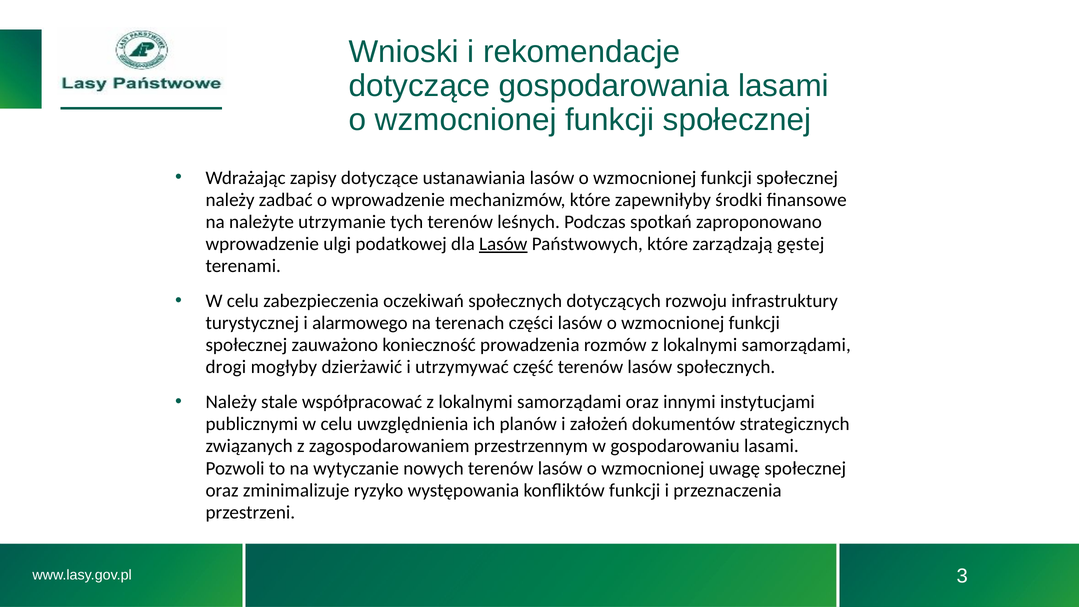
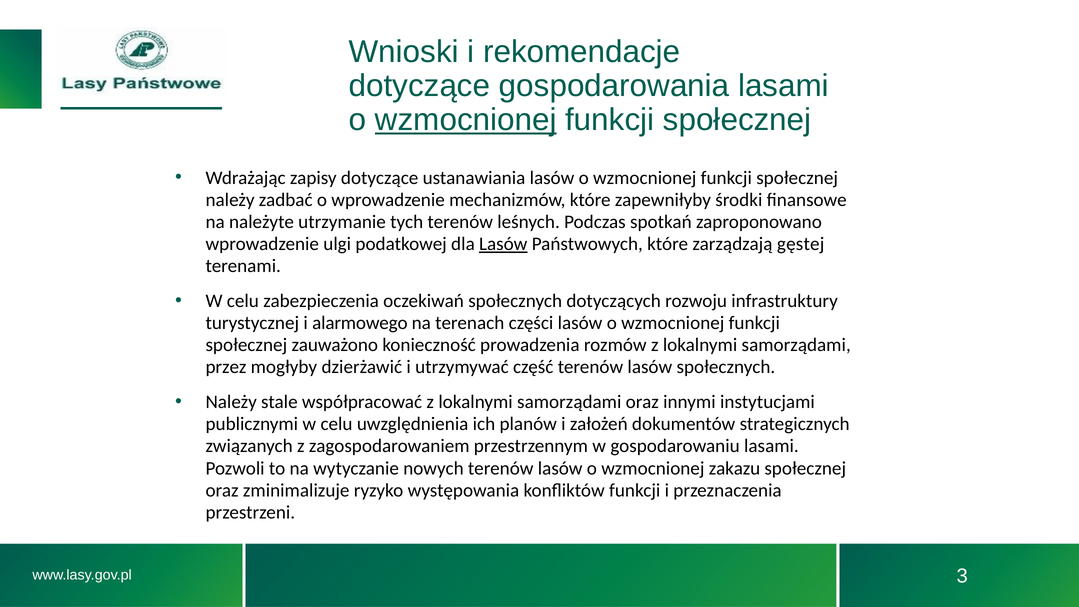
wzmocnionej at (466, 120) underline: none -> present
drogi: drogi -> przez
uwagę: uwagę -> zakazu
